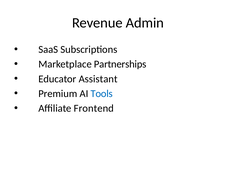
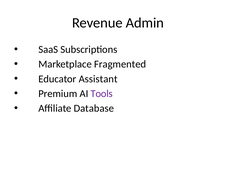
Partnerships: Partnerships -> Fragmented
Tools colour: blue -> purple
Frontend: Frontend -> Database
